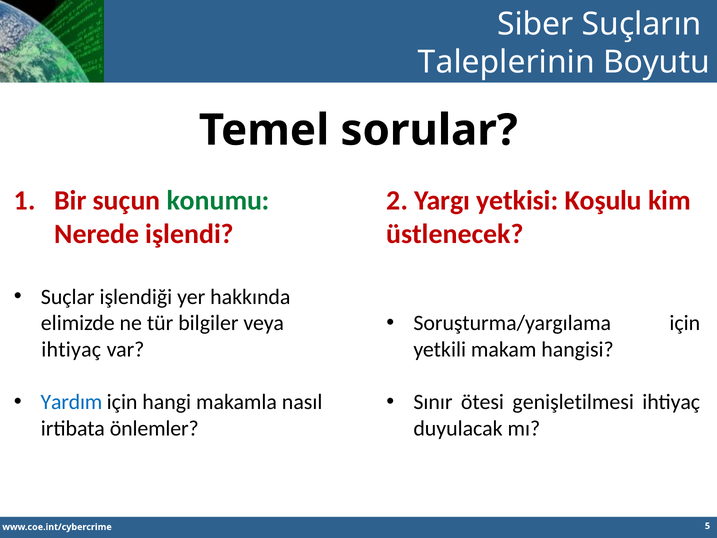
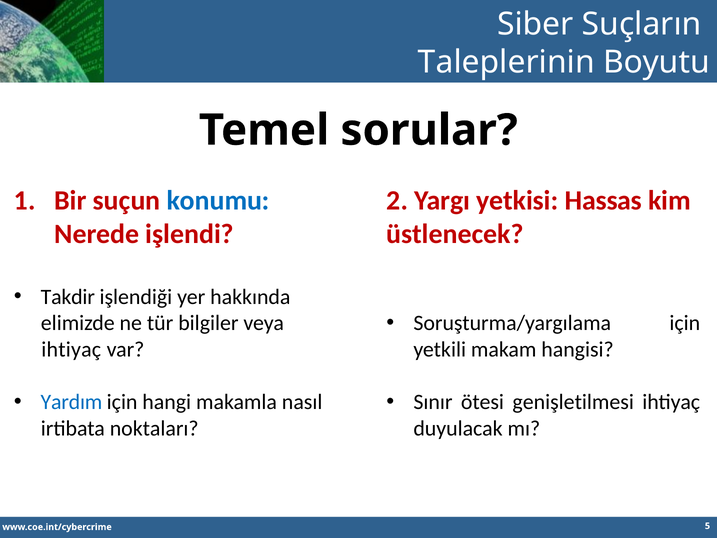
konumu colour: green -> blue
Koşulu: Koşulu -> Hassas
Suçlar: Suçlar -> Takdir
önlemler: önlemler -> noktaları
